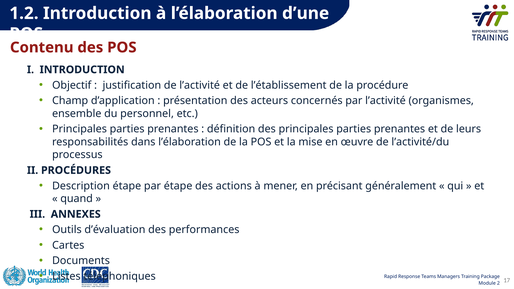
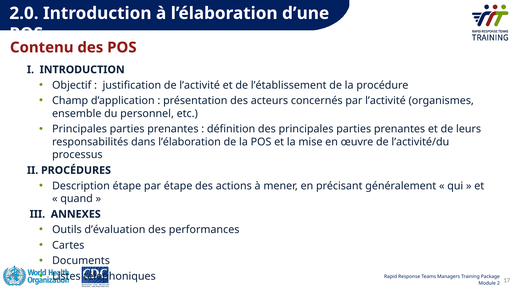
1.2: 1.2 -> 2.0
